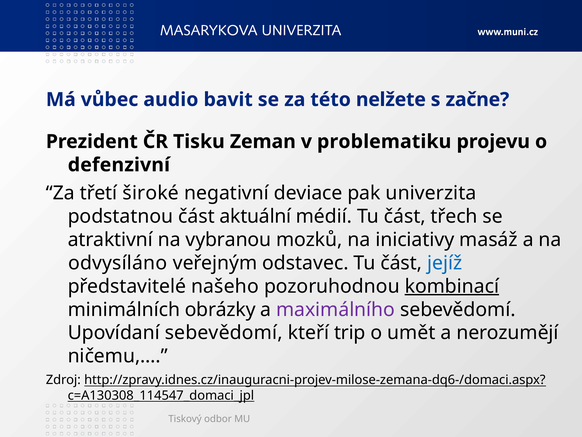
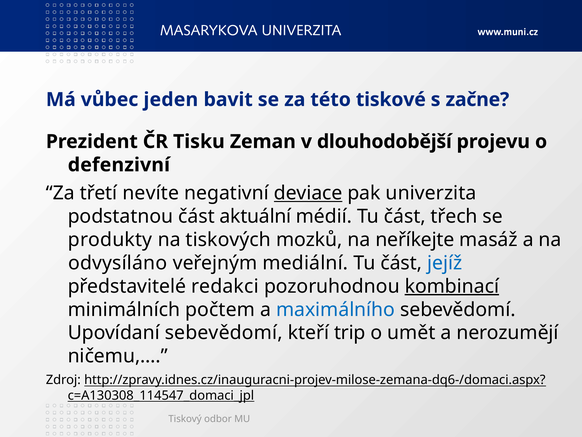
audio: audio -> jeden
nelžete: nelžete -> tiskové
problematiku: problematiku -> dlouhodobější
široké: široké -> nevíte
deviace underline: none -> present
atraktivní: atraktivní -> produkty
vybranou: vybranou -> tiskových
iniciativy: iniciativy -> neříkejte
odstavec: odstavec -> mediální
našeho: našeho -> redakci
obrázky: obrázky -> počtem
maximálního colour: purple -> blue
